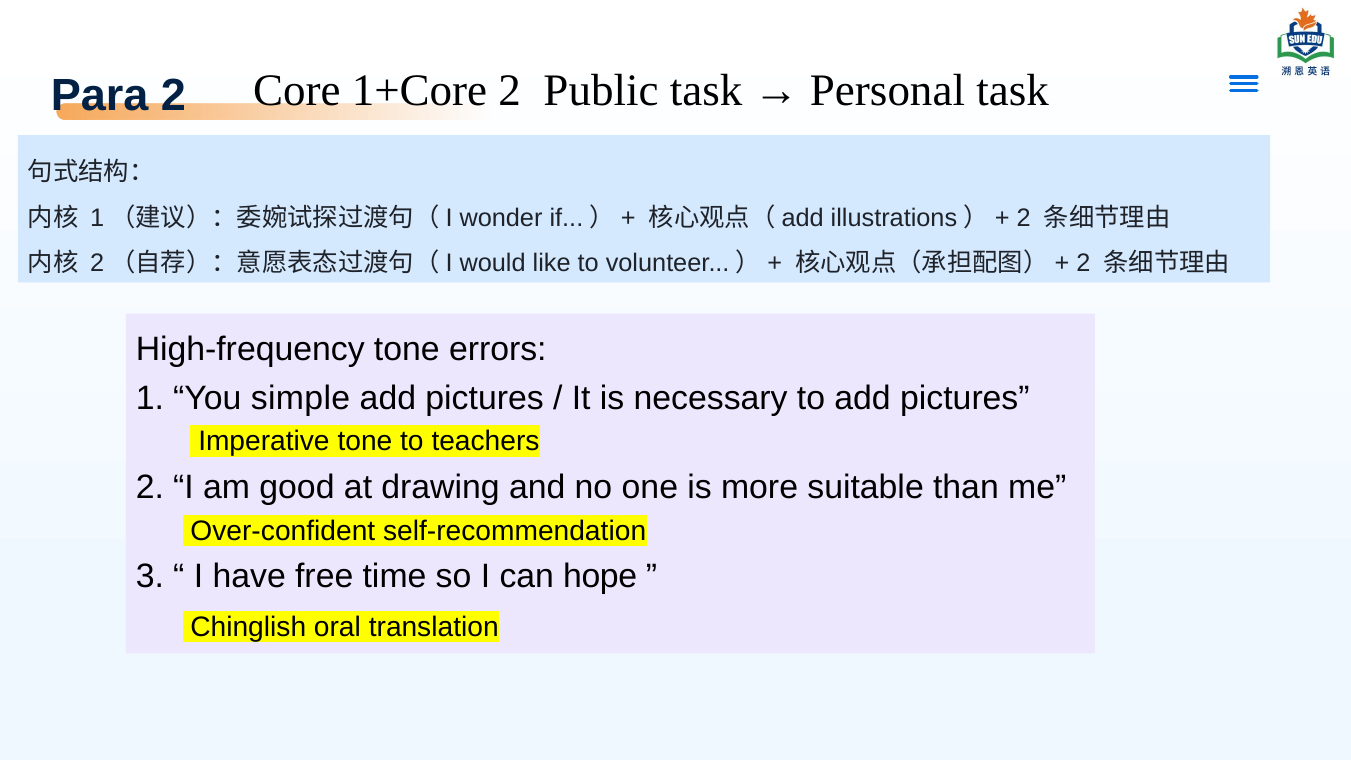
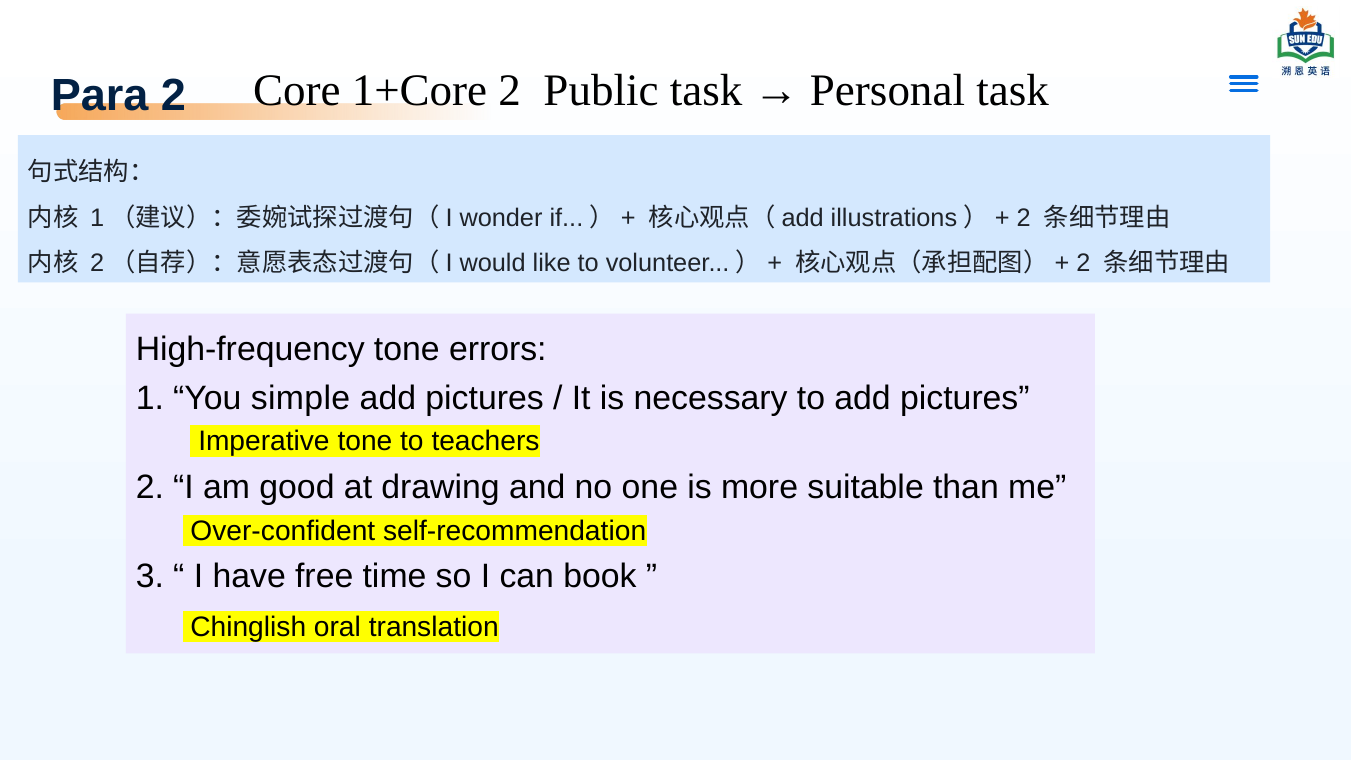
hope: hope -> book
